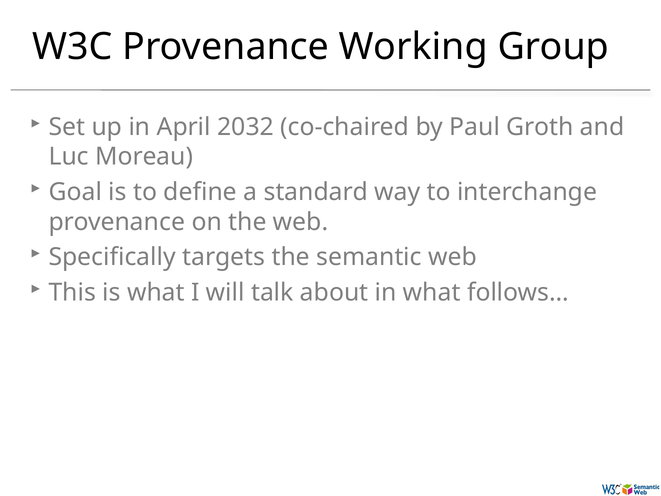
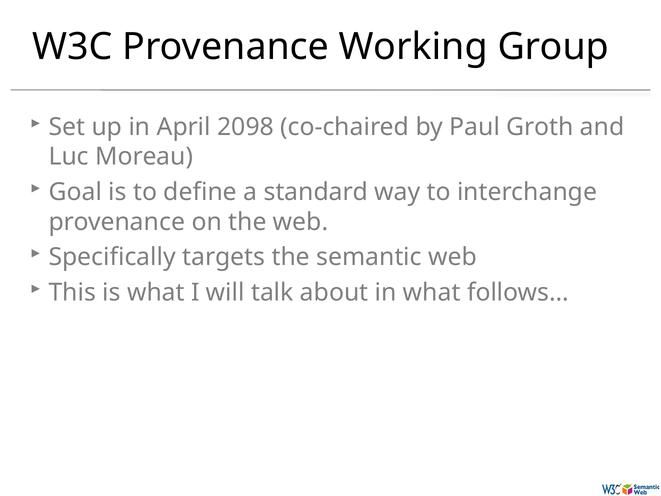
2032: 2032 -> 2098
